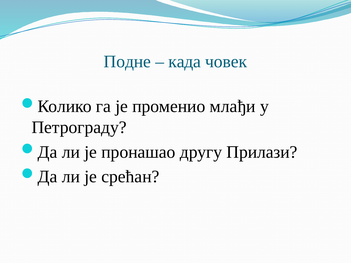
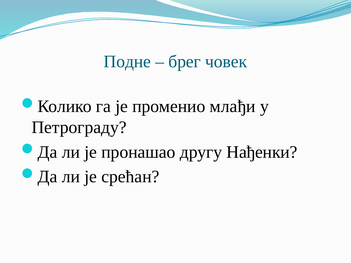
када: када -> брег
Прилази: Прилази -> Нађенки
